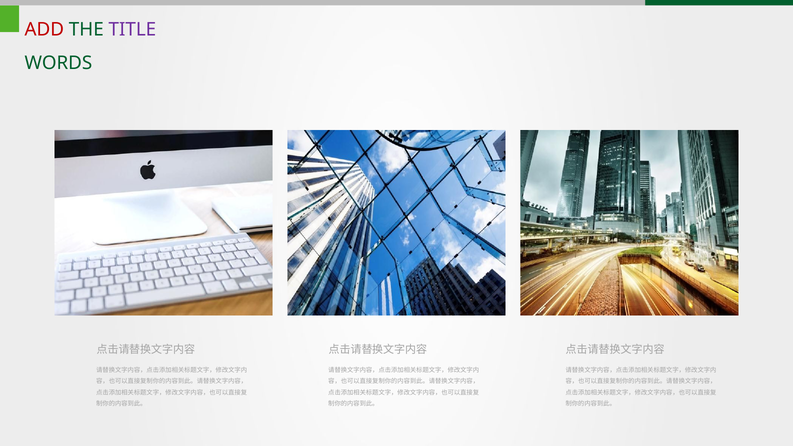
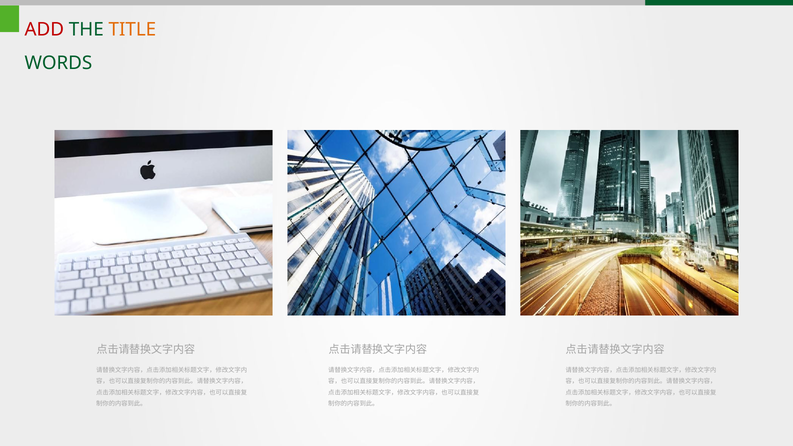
TITLE colour: purple -> orange
